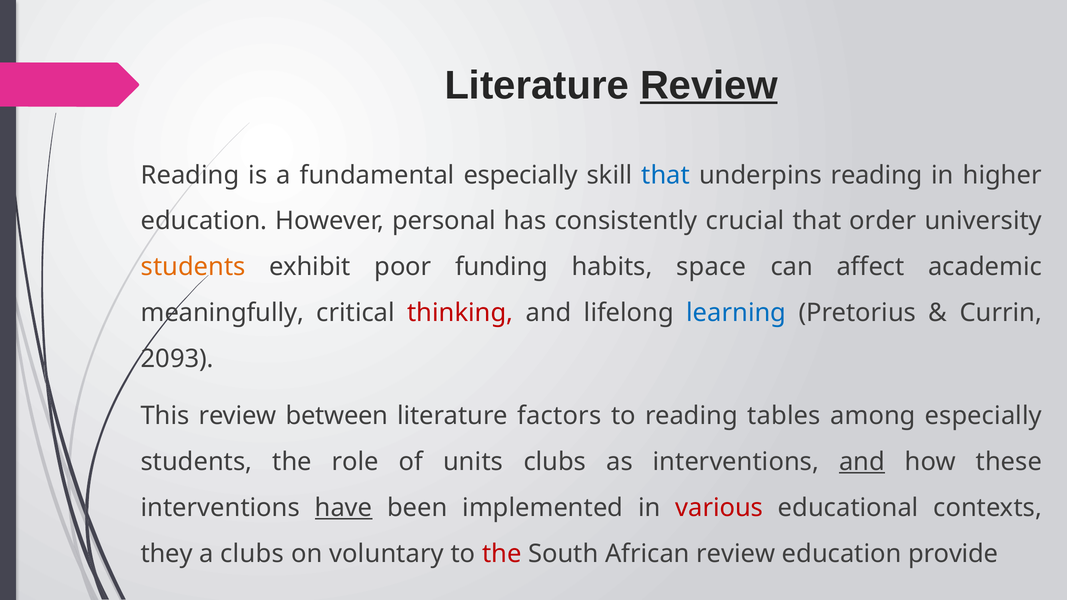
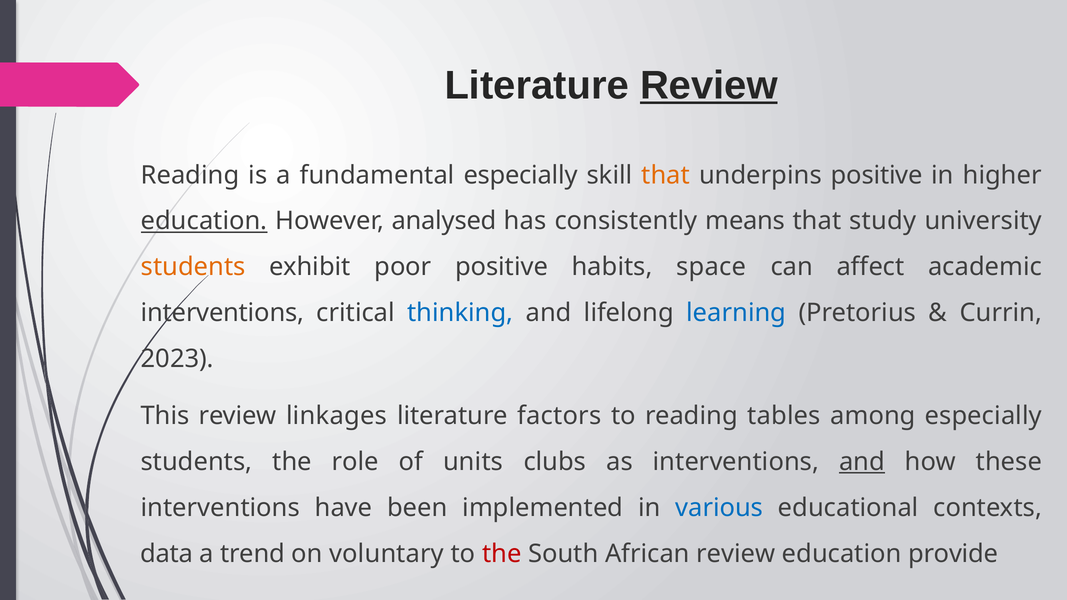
that at (666, 175) colour: blue -> orange
underpins reading: reading -> positive
education at (204, 221) underline: none -> present
personal: personal -> analysed
crucial: crucial -> means
order: order -> study
poor funding: funding -> positive
meaningfully at (222, 313): meaningfully -> interventions
thinking colour: red -> blue
2093: 2093 -> 2023
between: between -> linkages
have underline: present -> none
various colour: red -> blue
they: they -> data
a clubs: clubs -> trend
